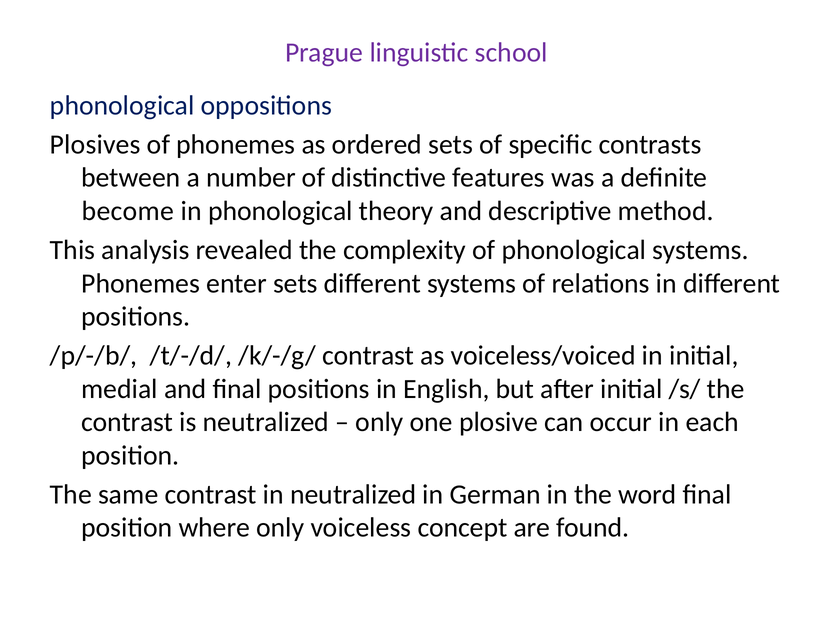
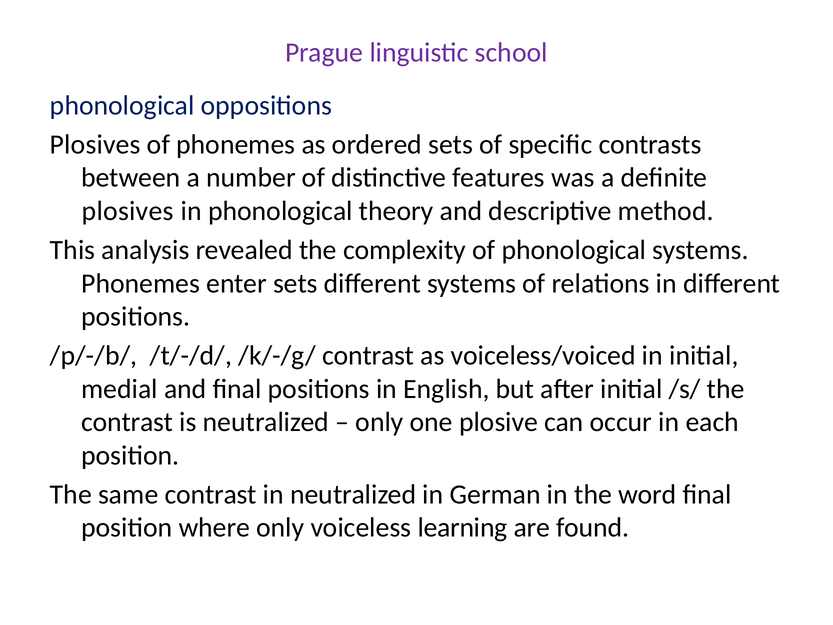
become at (128, 211): become -> plosives
concept: concept -> learning
